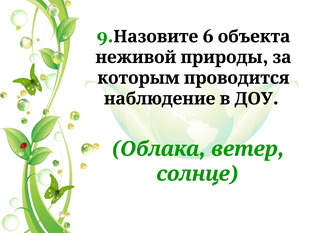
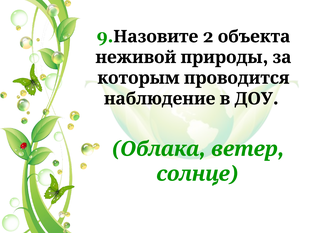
6: 6 -> 2
